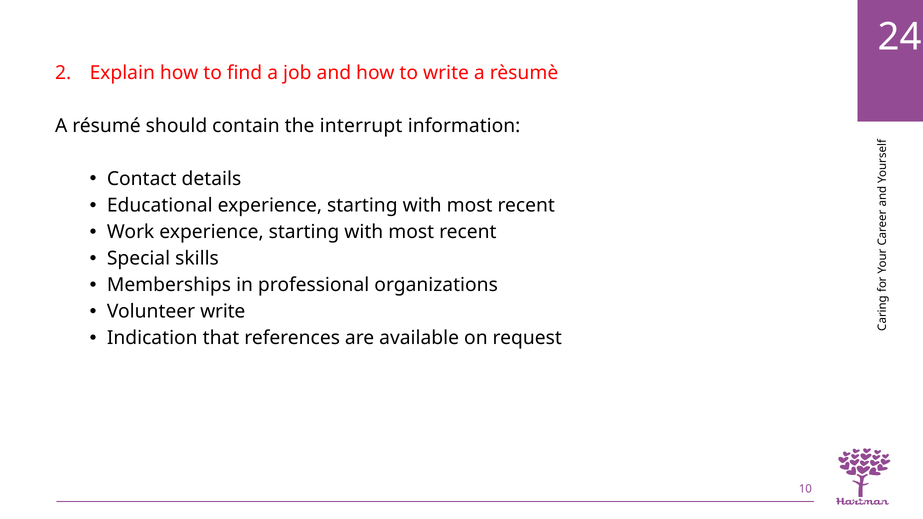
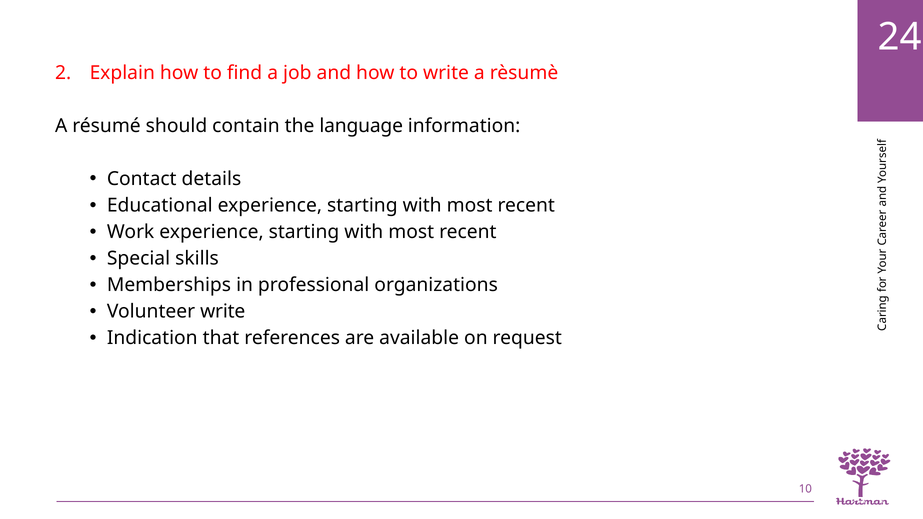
interrupt: interrupt -> language
